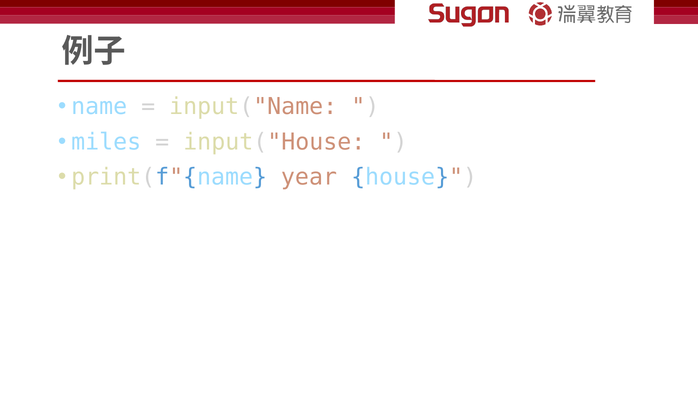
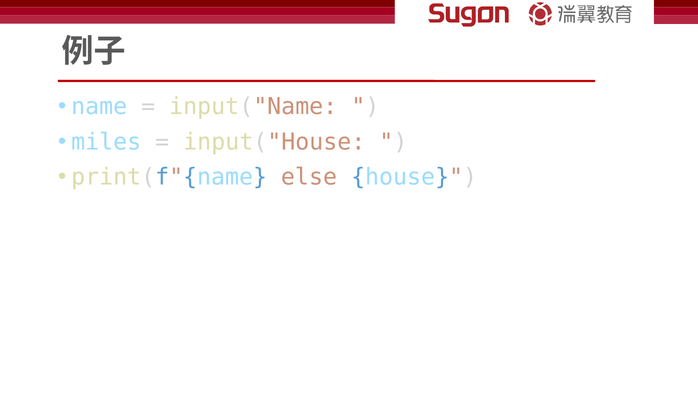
year: year -> else
